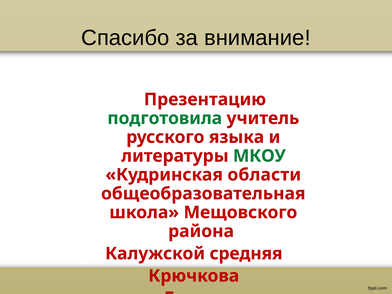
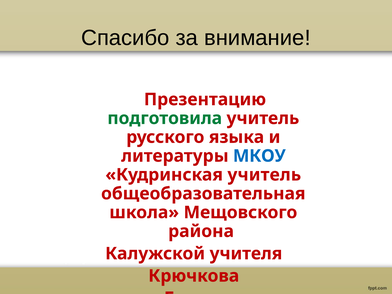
МКОУ colour: green -> blue
Кудринская области: области -> учитель
средняя: средняя -> учителя
